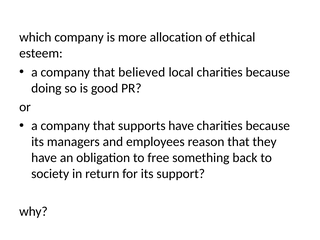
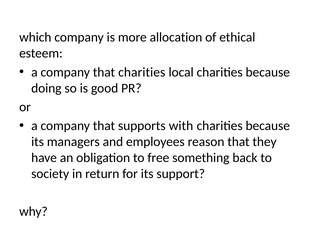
that believed: believed -> charities
supports have: have -> with
